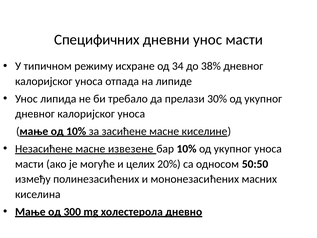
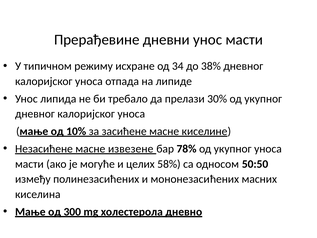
Специфичних: Специфичних -> Прерађевине
бар 10%: 10% -> 78%
20%: 20% -> 58%
